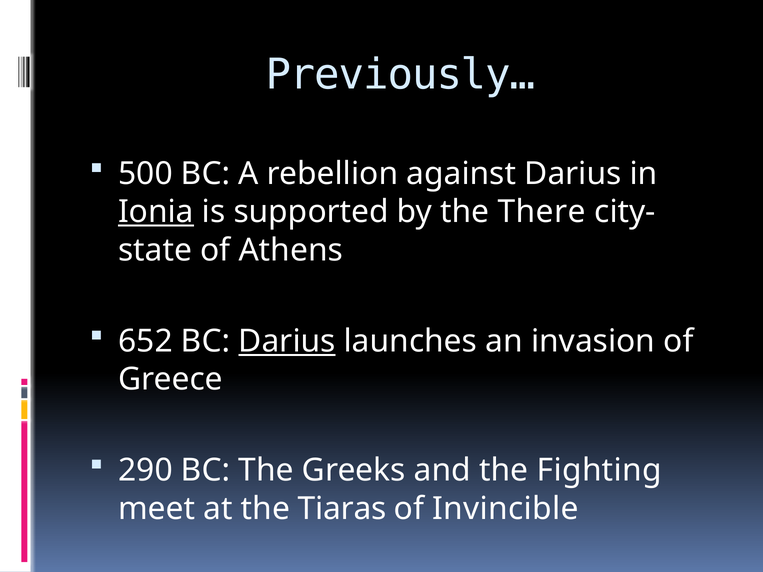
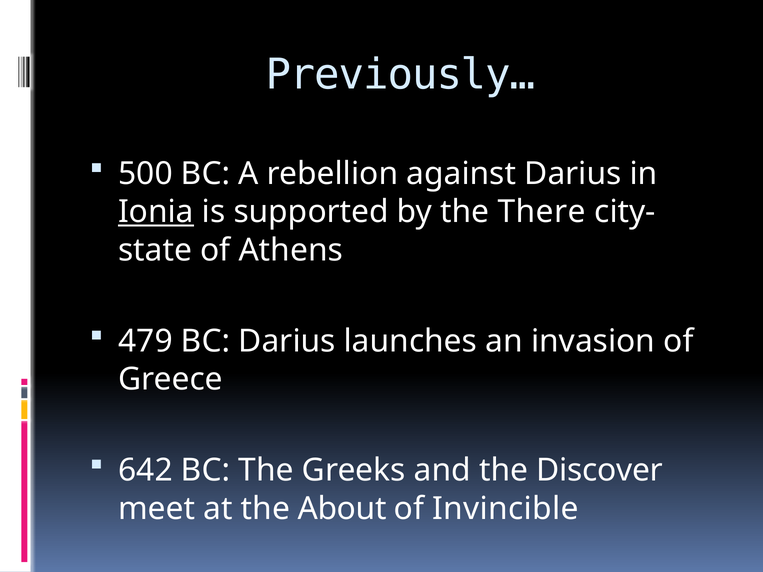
652: 652 -> 479
Darius at (287, 341) underline: present -> none
290: 290 -> 642
Fighting: Fighting -> Discover
Tiaras: Tiaras -> About
